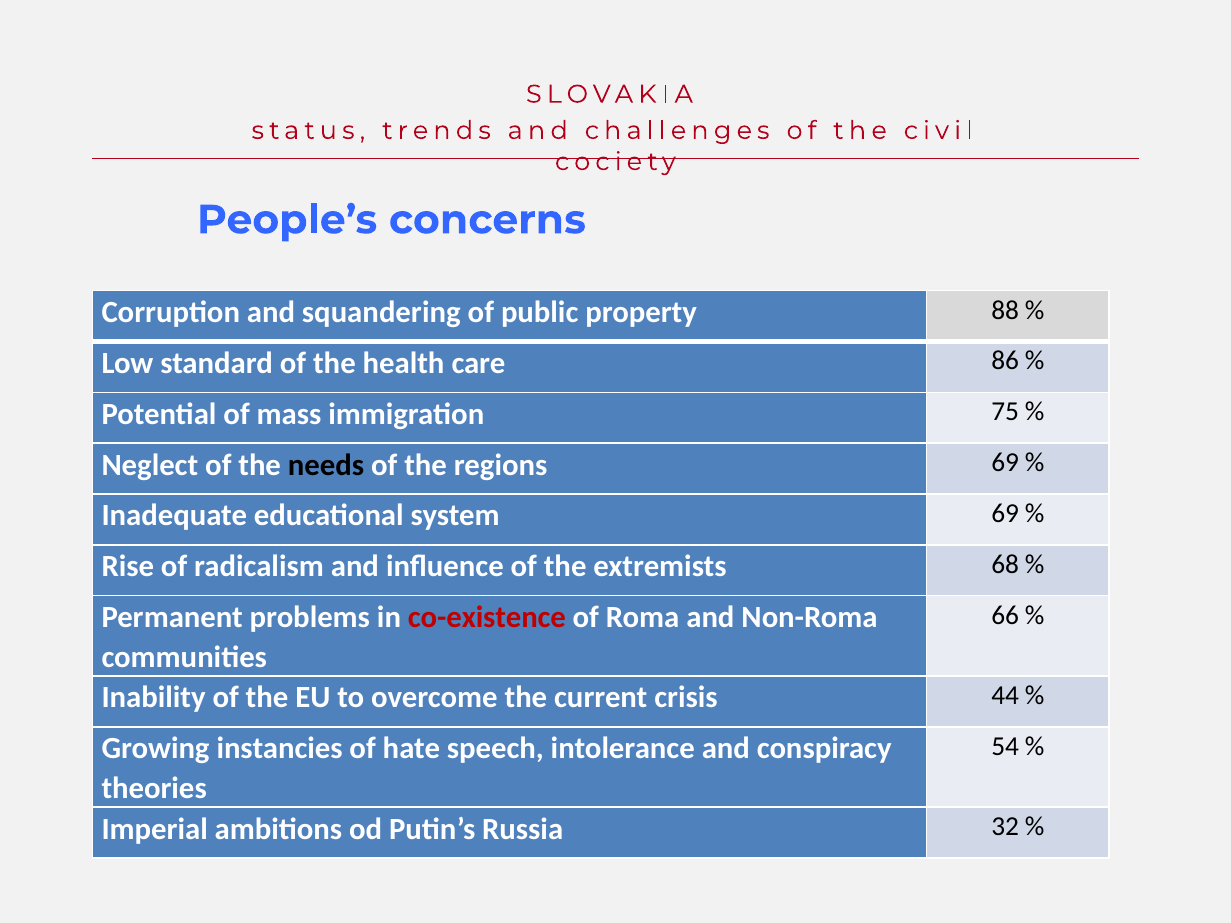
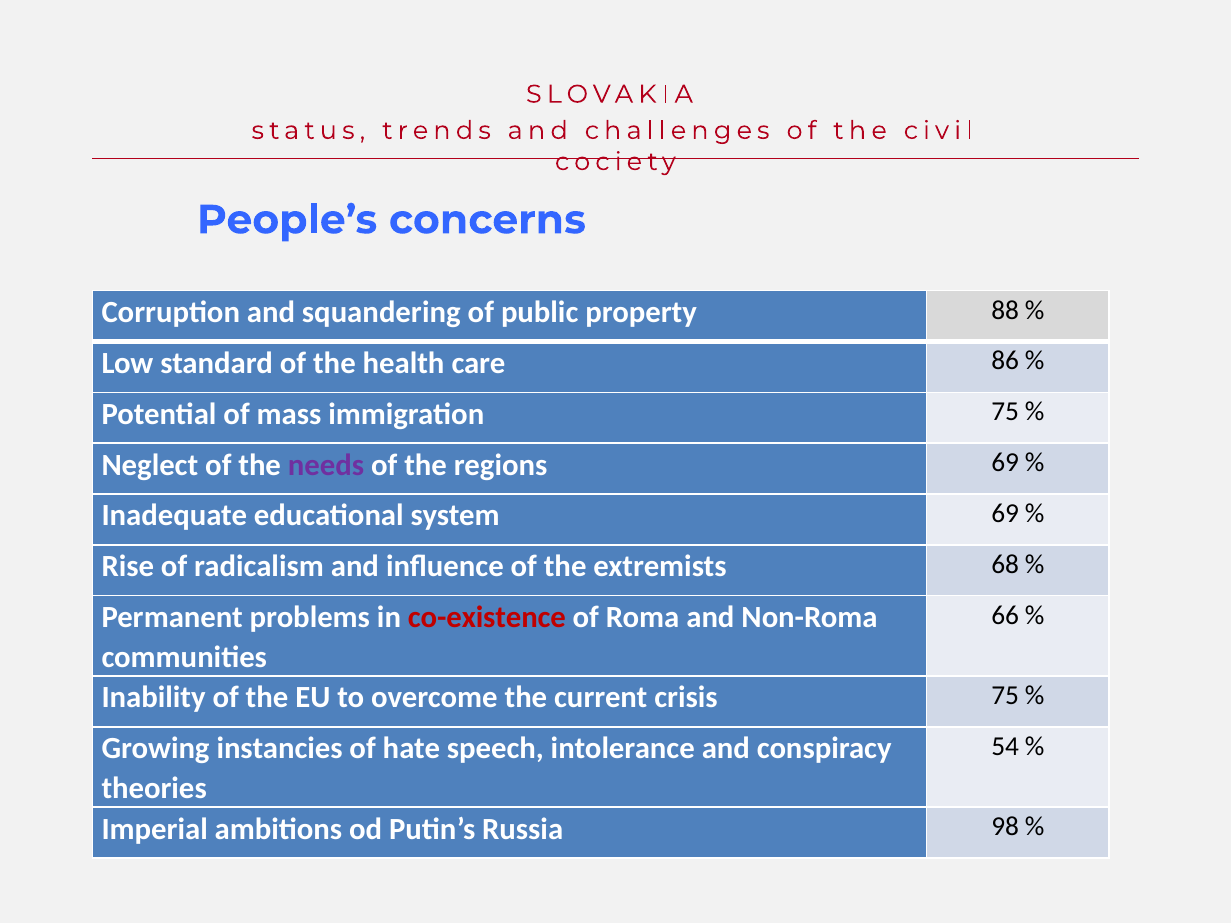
needs colour: black -> purple
crisis 44: 44 -> 75
32: 32 -> 98
